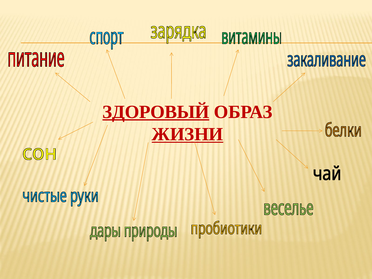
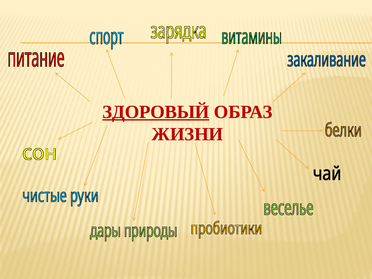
ЖИЗНИ underline: present -> none
